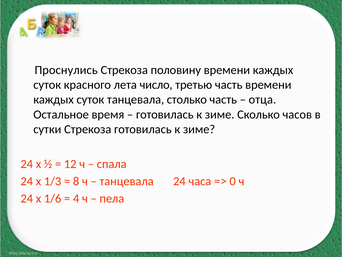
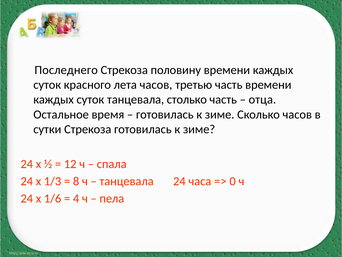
Проснулись: Проснулись -> Последнего
лета число: число -> часов
